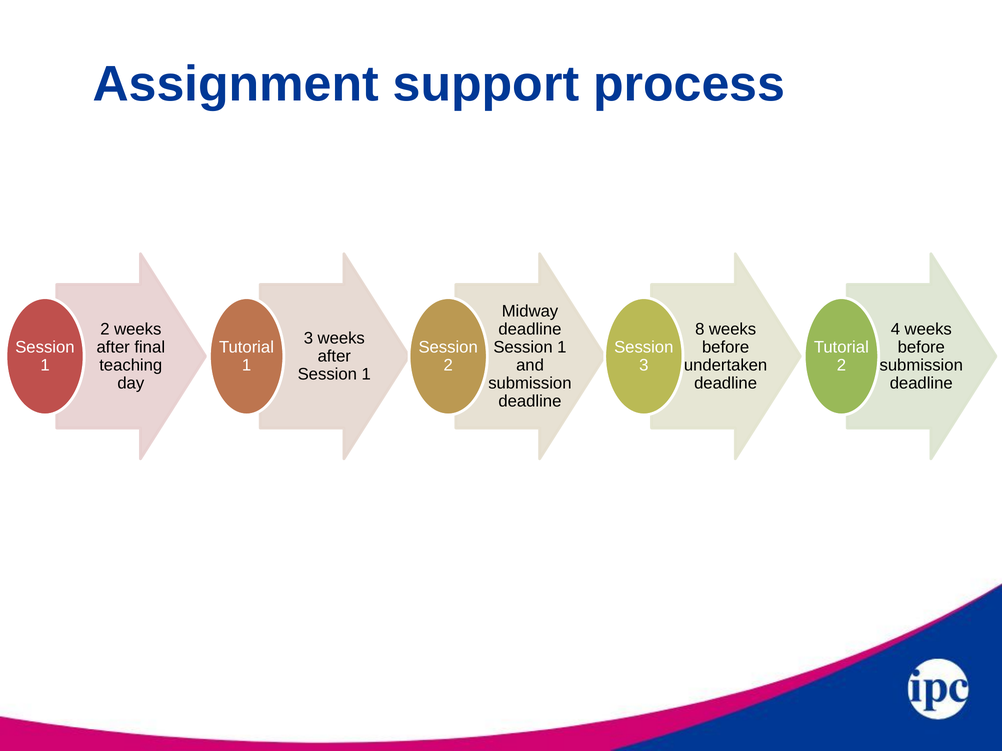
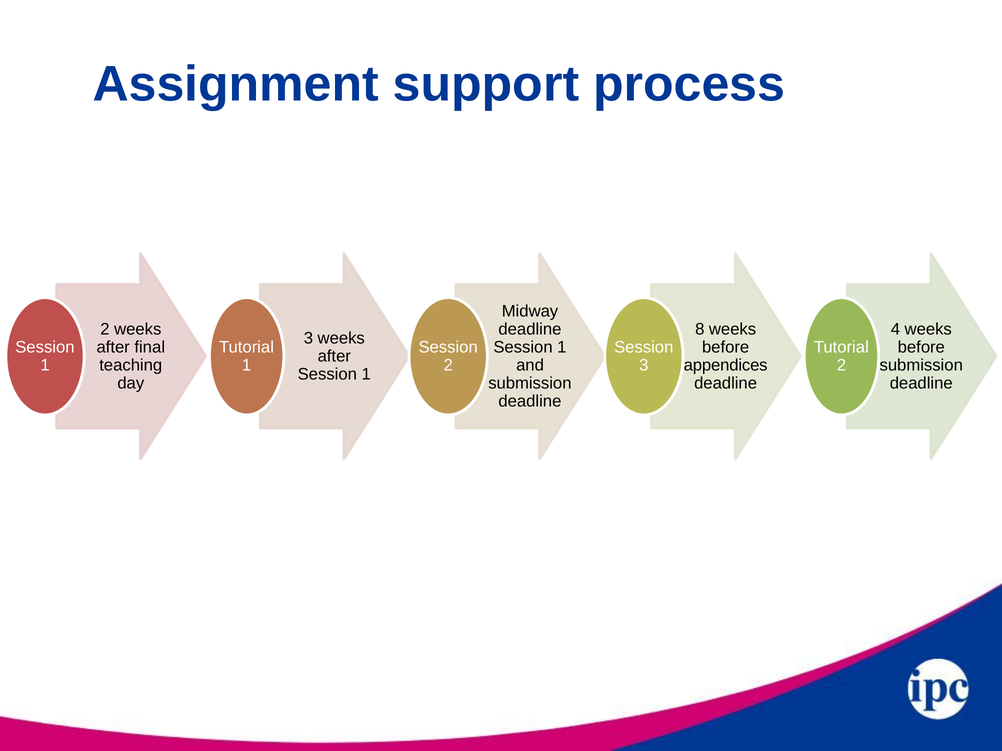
undertaken: undertaken -> appendices
